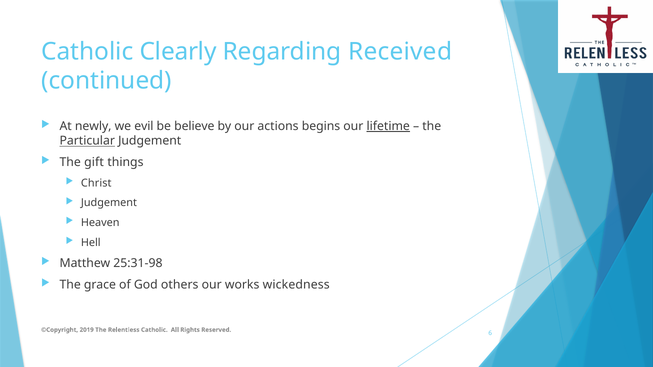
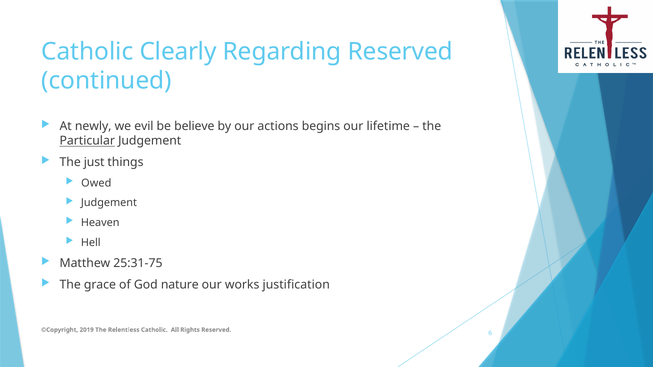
Regarding Received: Received -> Reserved
lifetime underline: present -> none
gift: gift -> just
Christ: Christ -> Owed
25:31-98: 25:31-98 -> 25:31-75
others: others -> nature
wickedness: wickedness -> justification
